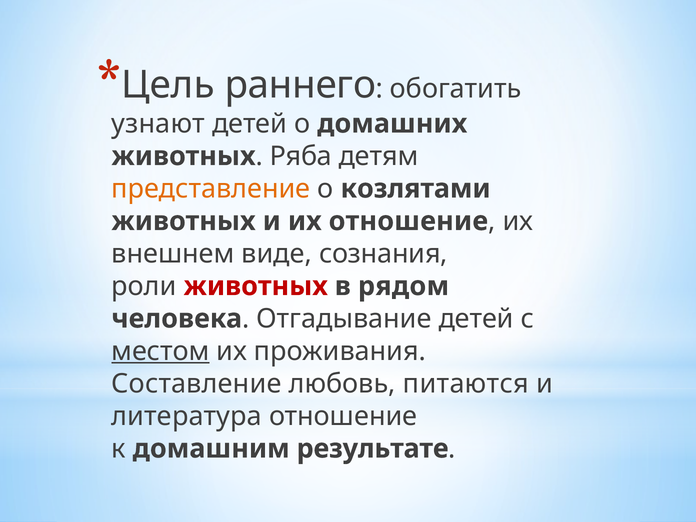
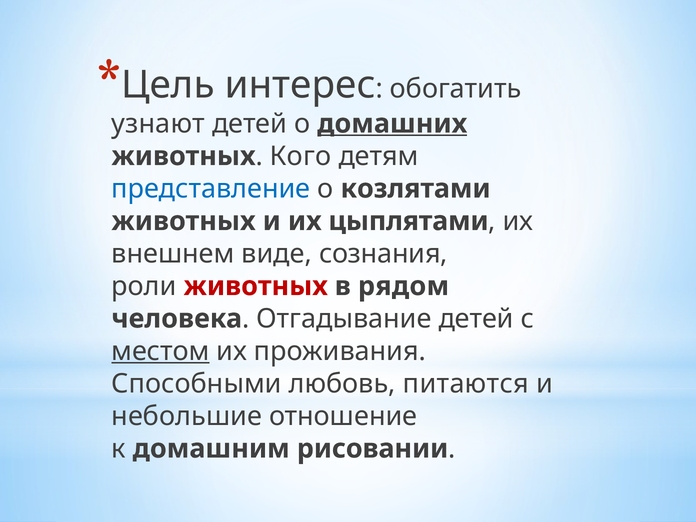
раннего: раннего -> интерес
домашних underline: none -> present
Ряба: Ряба -> Кого
представление colour: orange -> blue
их отношение: отношение -> цыплятами
Составление: Составление -> Способными
литература: литература -> небольшие
результате: результате -> рисовании
